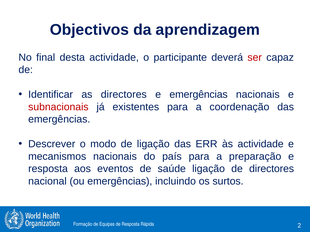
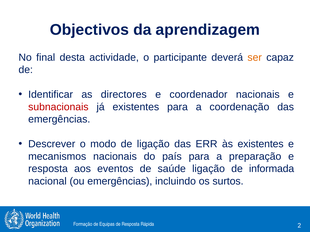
ser colour: red -> orange
e emergências: emergências -> coordenador
às actividade: actividade -> existentes
de directores: directores -> informada
